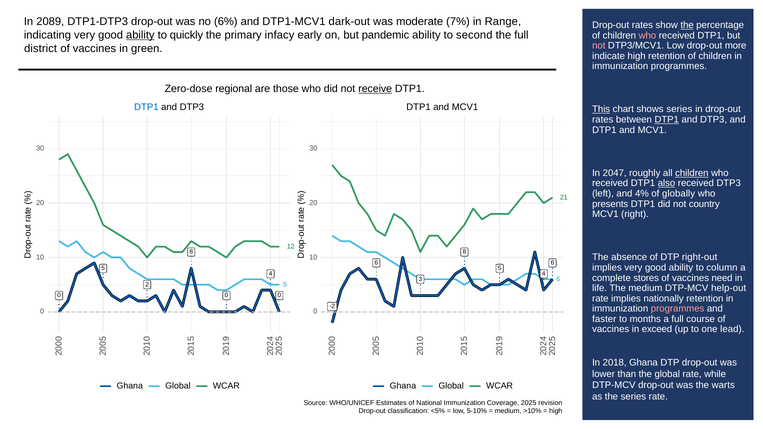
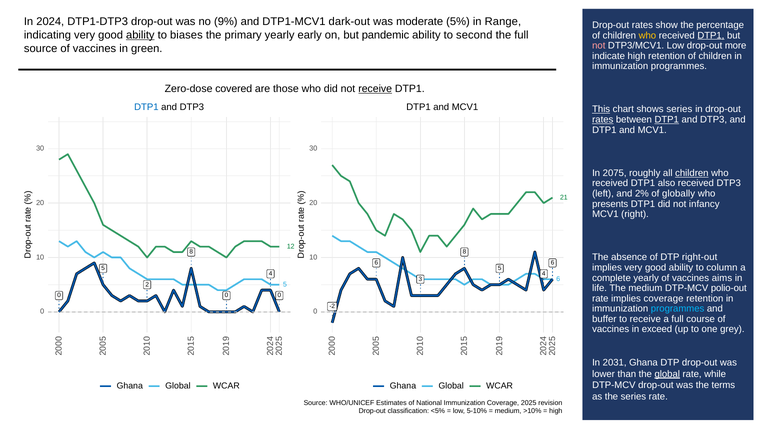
2089: 2089 -> 2024
6%: 6% -> 9%
7%: 7% -> 5%
the at (687, 25) underline: present -> none
quickly: quickly -> biases
primary infacy: infacy -> yearly
who at (647, 35) colour: pink -> yellow
DTP1 at (711, 35) underline: none -> present
district at (41, 48): district -> source
regional: regional -> covered
rates at (603, 120) underline: none -> present
2047: 2047 -> 2075
also underline: present -> none
4%: 4% -> 2%
country: country -> infancy
complete stores: stores -> yearly
need: need -> aims
help-out: help-out -> polio-out
implies nationally: nationally -> coverage
programmes at (678, 309) colour: pink -> light blue
faster: faster -> buffer
to months: months -> receive
lead: lead -> grey
2018: 2018 -> 2031
global at (667, 374) underline: none -> present
warts: warts -> terms
